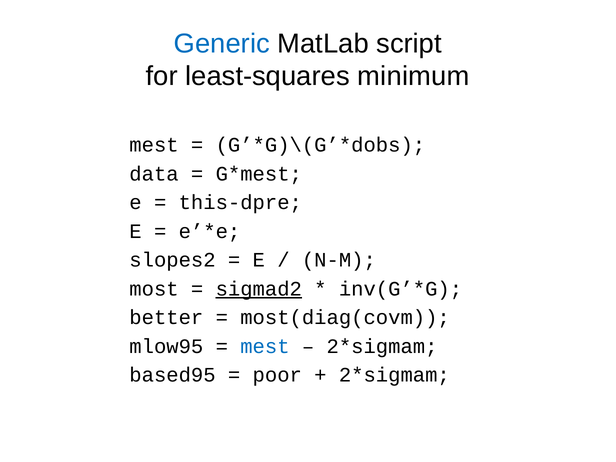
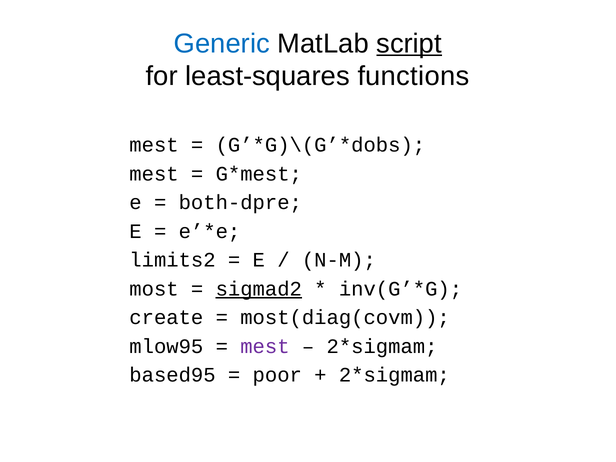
script underline: none -> present
minimum: minimum -> functions
data at (154, 174): data -> mest
this-dpre: this-dpre -> both-dpre
slopes2: slopes2 -> limits2
better: better -> create
mest at (265, 346) colour: blue -> purple
